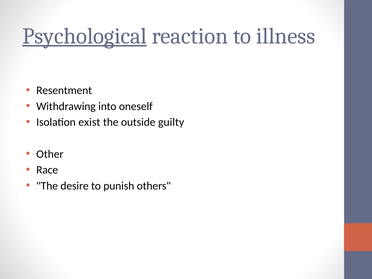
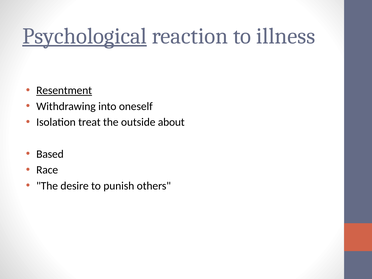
Resentment underline: none -> present
exist: exist -> treat
guilty: guilty -> about
Other: Other -> Based
